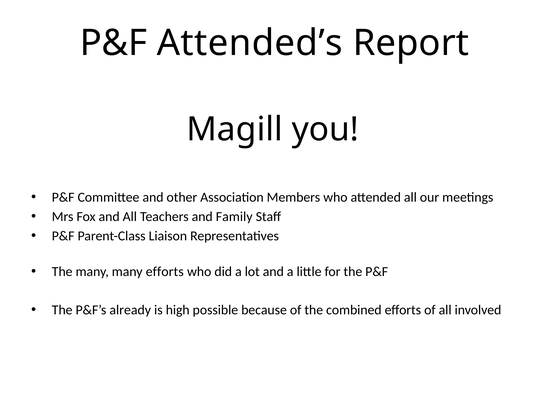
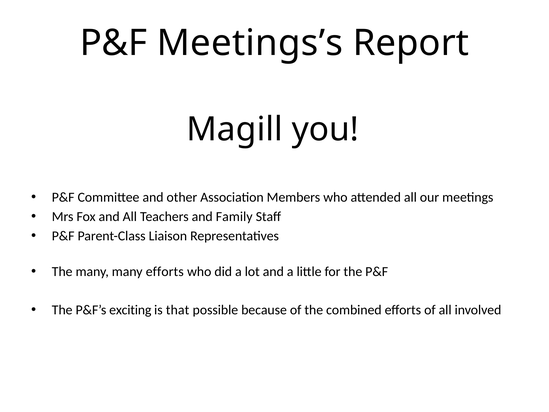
Attended’s: Attended’s -> Meetings’s
already: already -> exciting
high: high -> that
